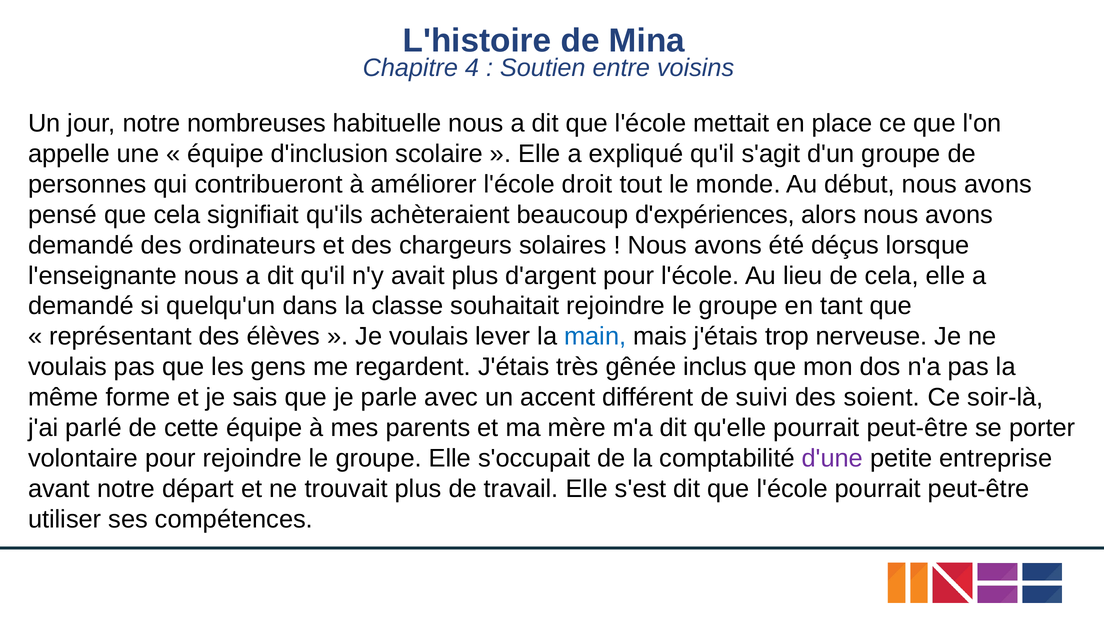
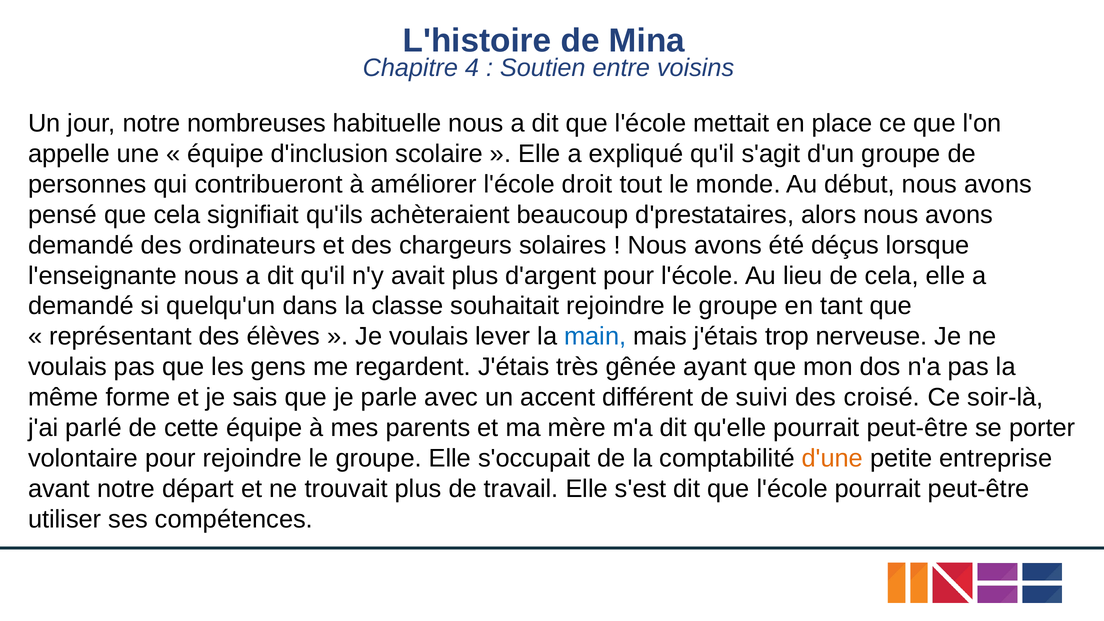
d'expériences: d'expériences -> d'prestataires
inclus: inclus -> ayant
soient: soient -> croisé
d'une colour: purple -> orange
